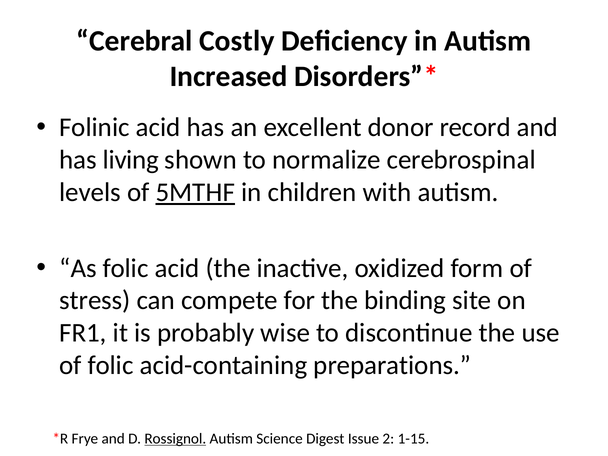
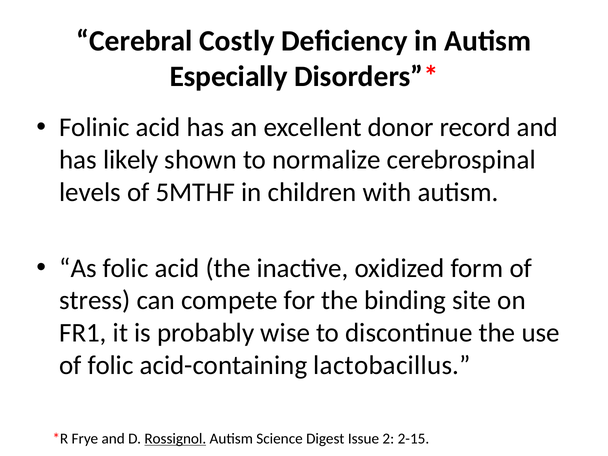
Increased: Increased -> Especially
living: living -> likely
5MTHF underline: present -> none
preparations: preparations -> lactobacillus
1-15: 1-15 -> 2-15
